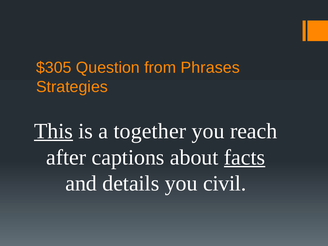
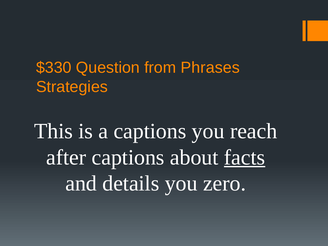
$305: $305 -> $330
This underline: present -> none
a together: together -> captions
civil: civil -> zero
